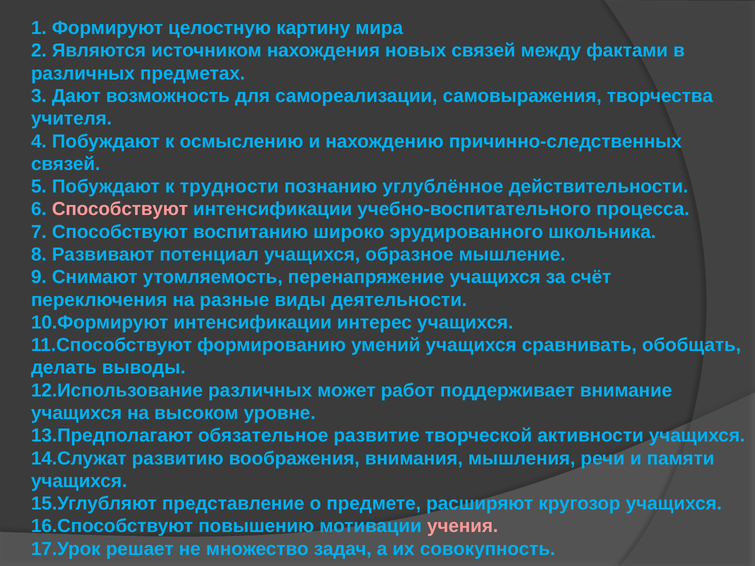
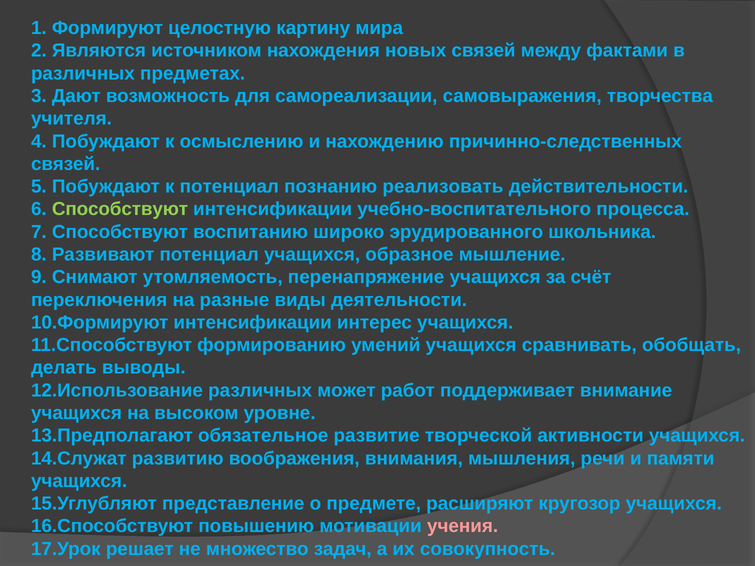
к трудности: трудности -> потенциал
углублённое: углублённое -> реализовать
Способствуют at (120, 209) colour: pink -> light green
